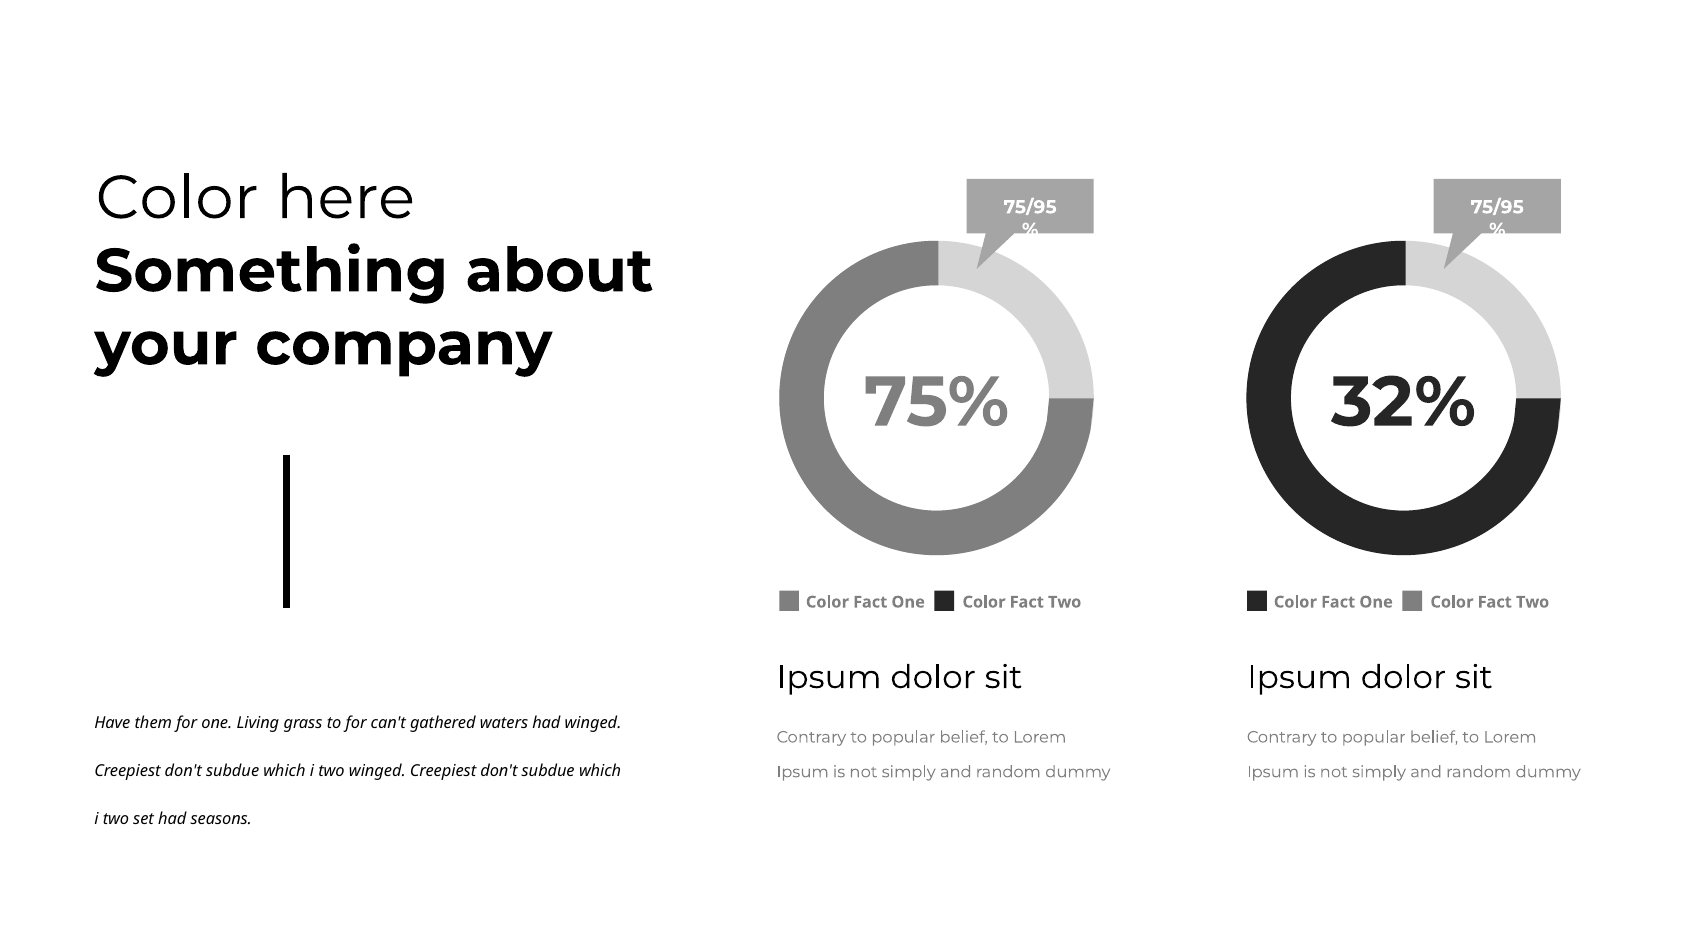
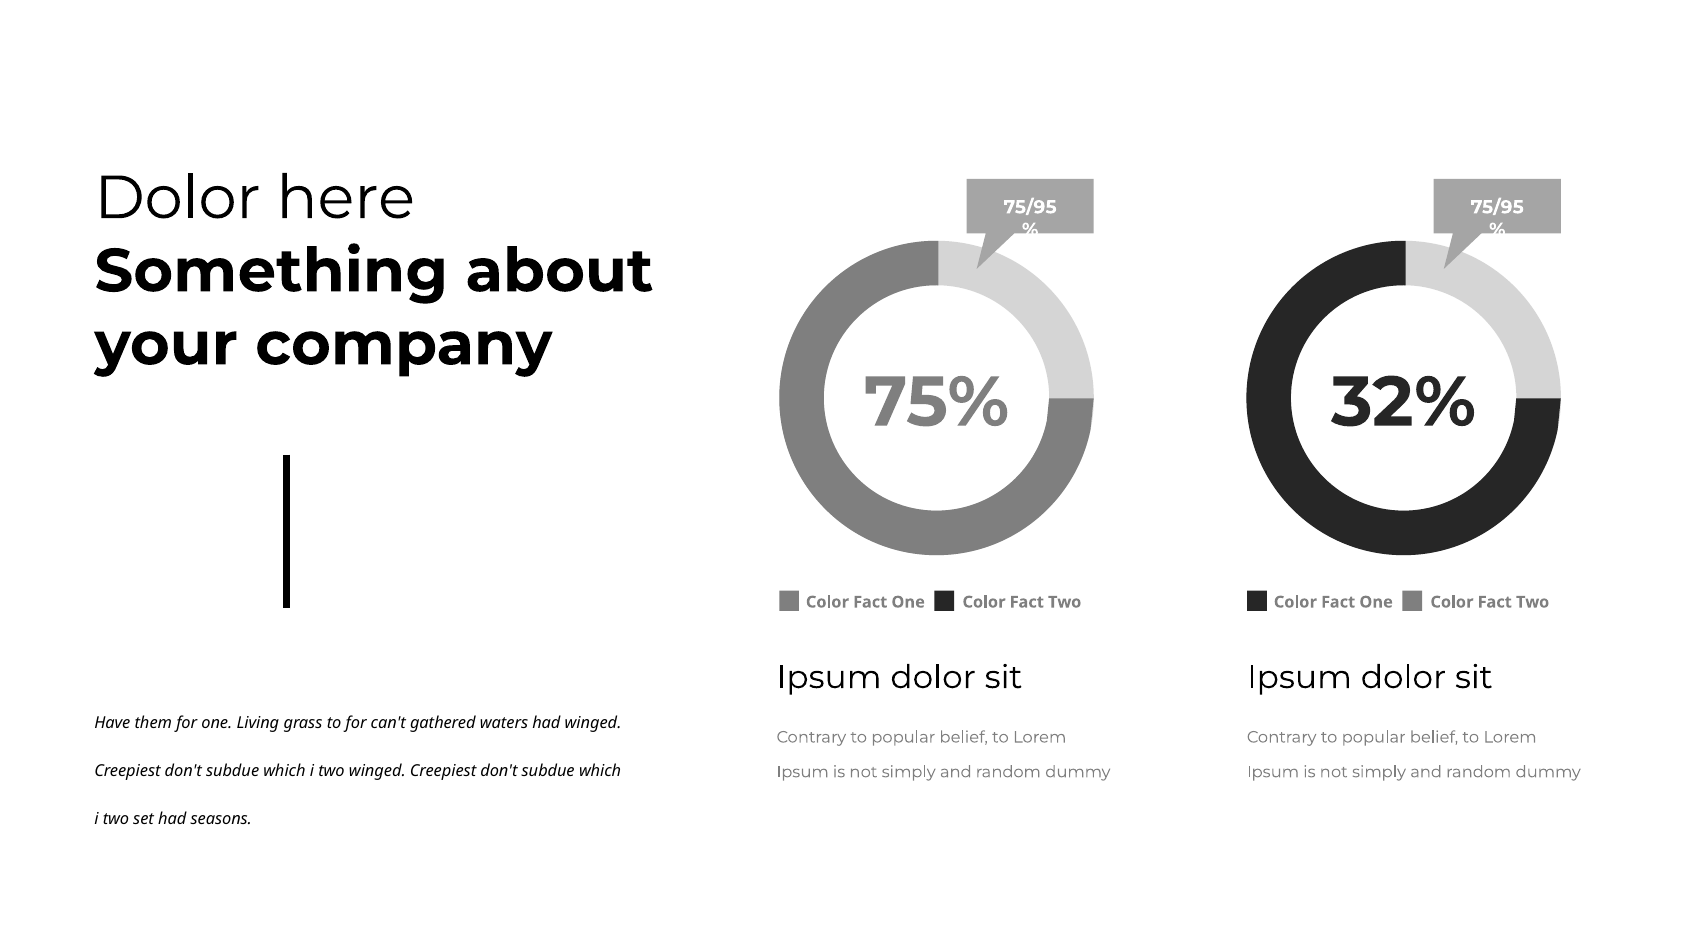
Color at (177, 198): Color -> Dolor
